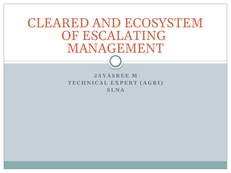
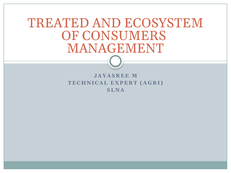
CLEARED: CLEARED -> TREATED
ESCALATING: ESCALATING -> CONSUMERS
